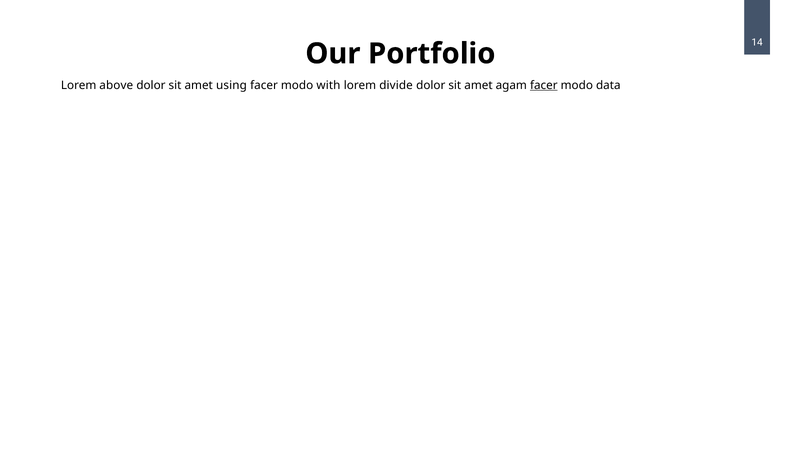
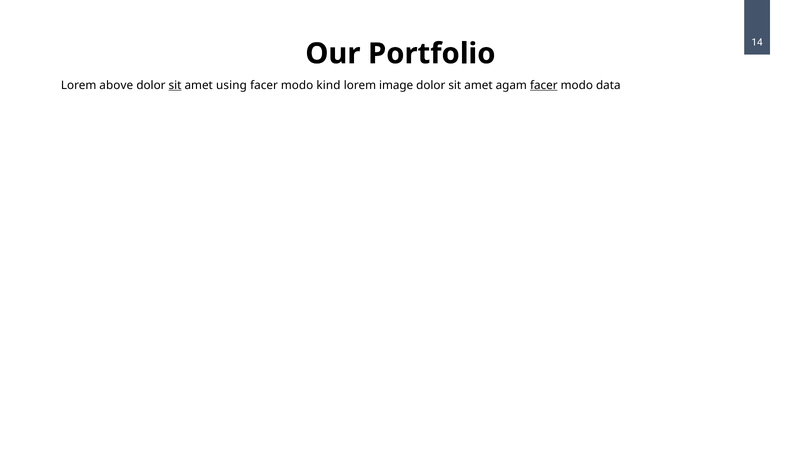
sit at (175, 85) underline: none -> present
with: with -> kind
divide: divide -> image
